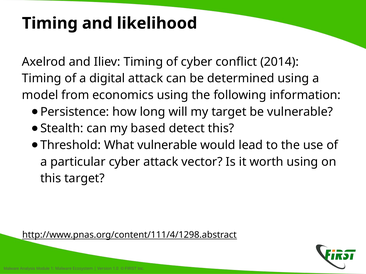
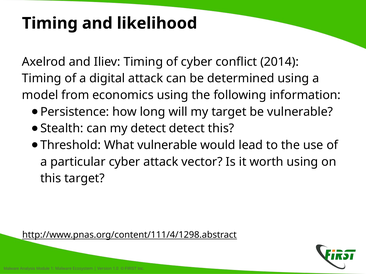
my based: based -> detect
